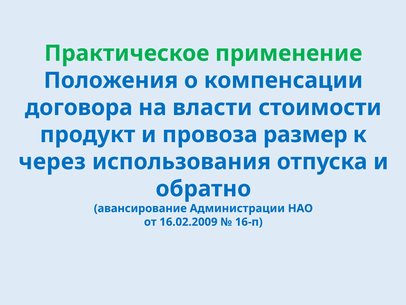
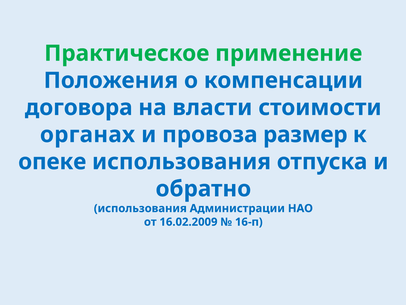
продукт: продукт -> органах
через: через -> опеке
авансирование at (140, 208): авансирование -> использования
